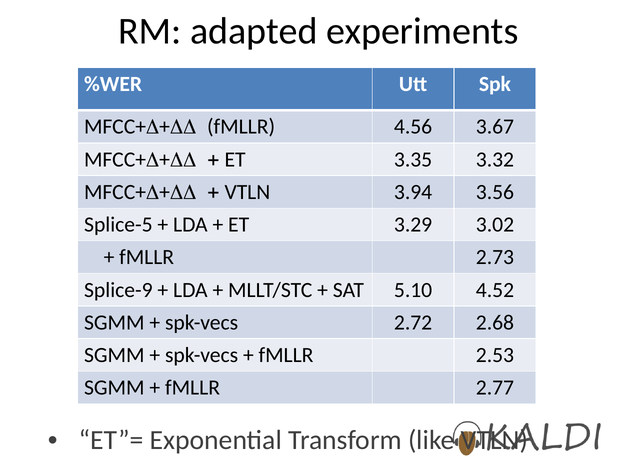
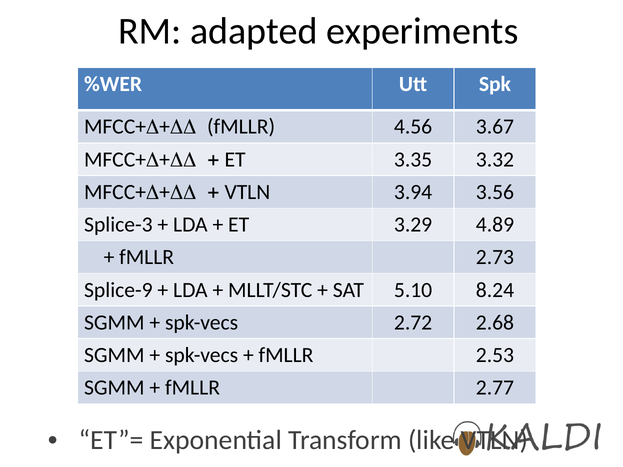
Splice-5: Splice-5 -> Splice-3
3.02: 3.02 -> 4.89
4.52: 4.52 -> 8.24
